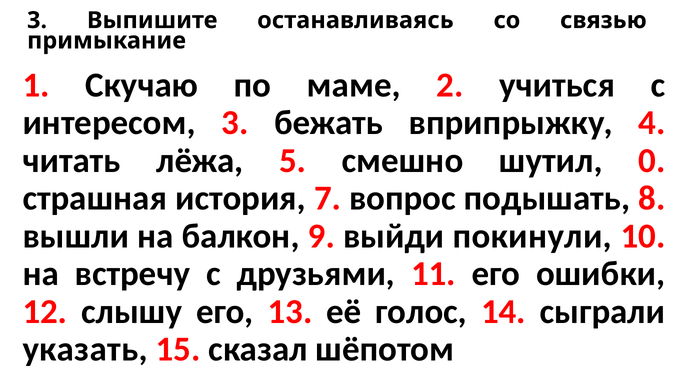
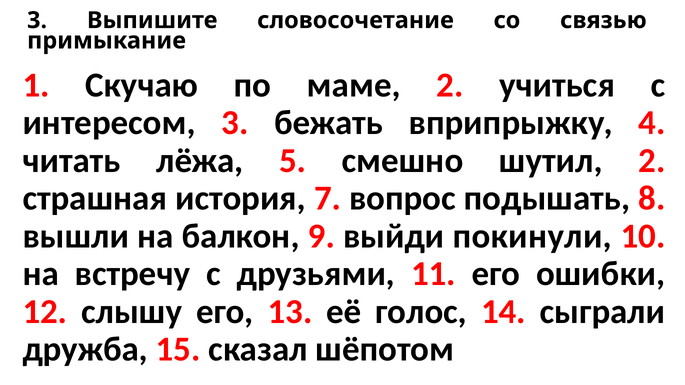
останавливаясь: останавливаясь -> словосочетание
шутил 0: 0 -> 2
указать: указать -> дружба
